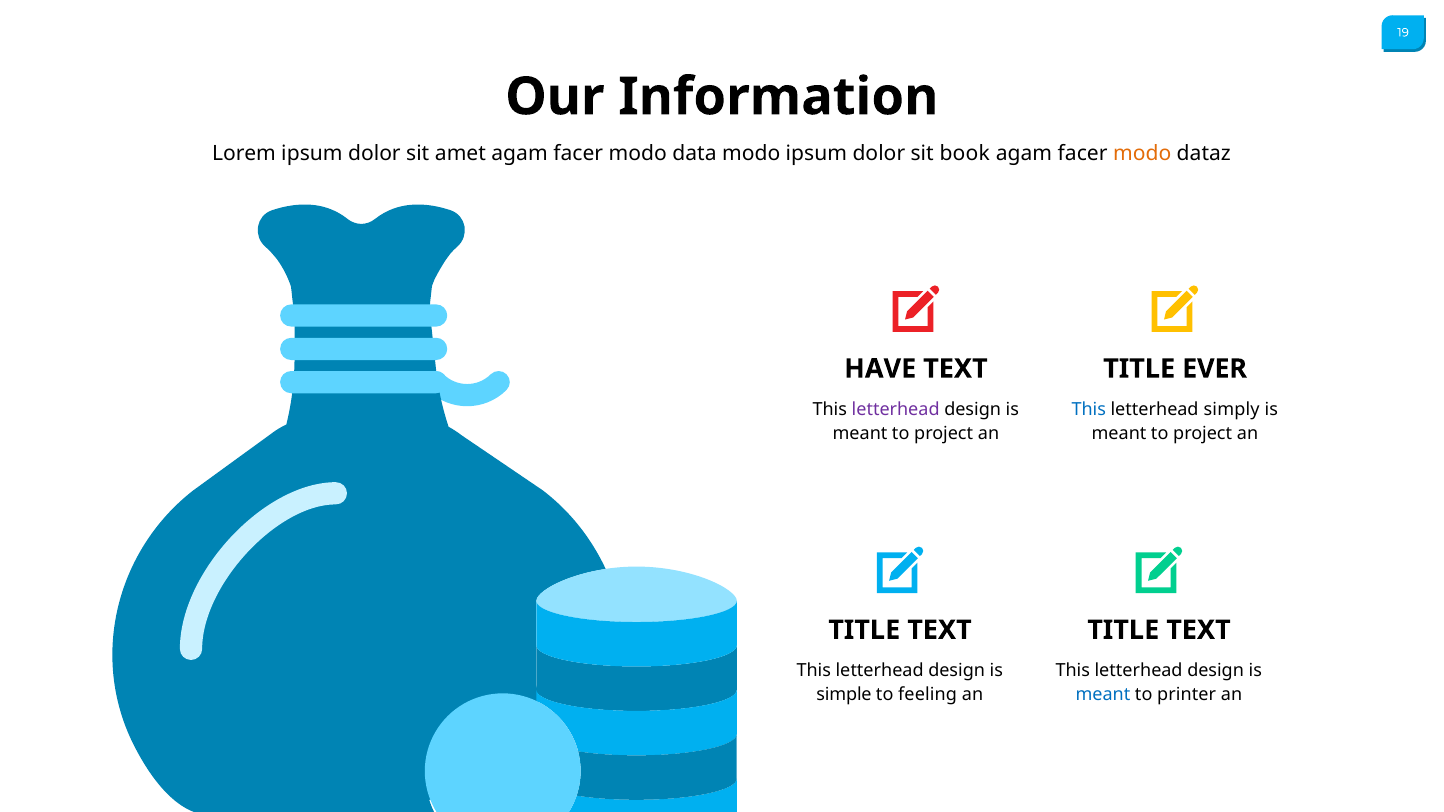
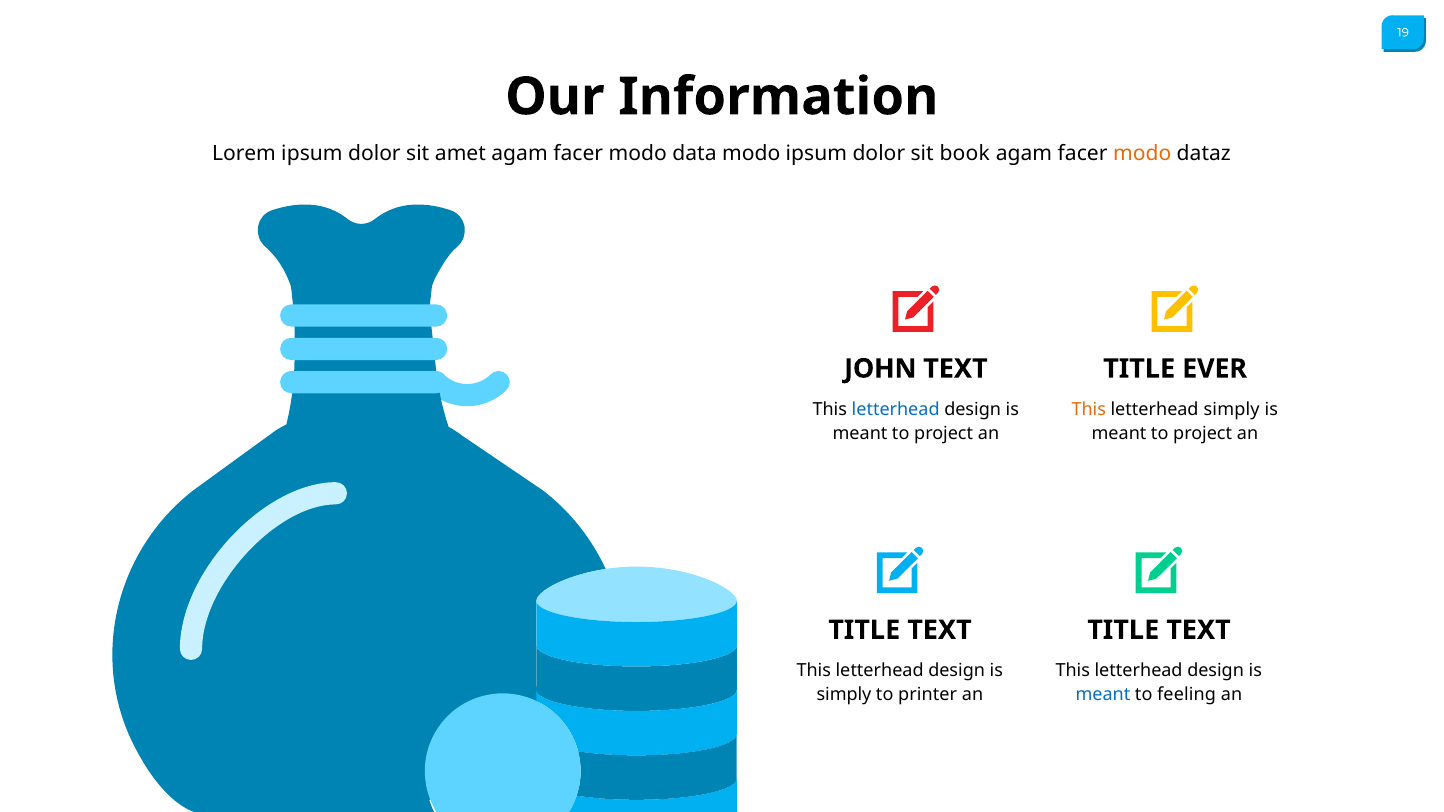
HAVE: HAVE -> JOHN
letterhead at (896, 410) colour: purple -> blue
This at (1089, 410) colour: blue -> orange
simple at (844, 695): simple -> simply
feeling: feeling -> printer
printer: printer -> feeling
